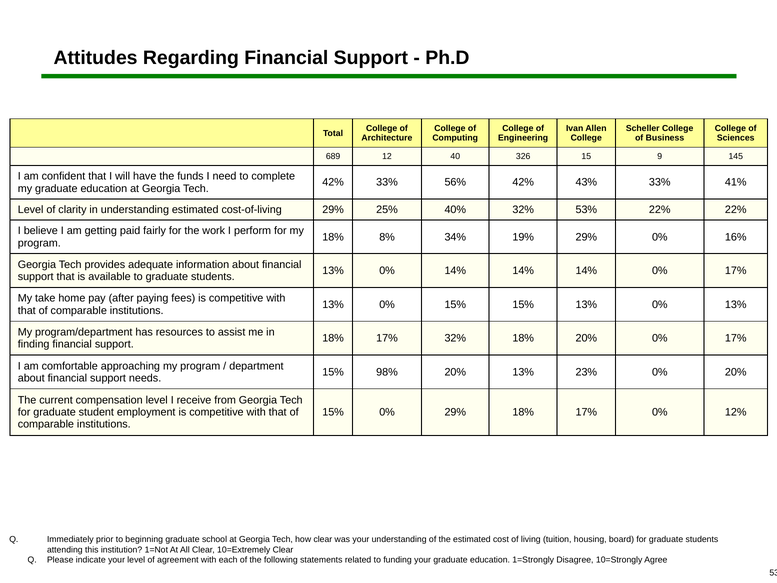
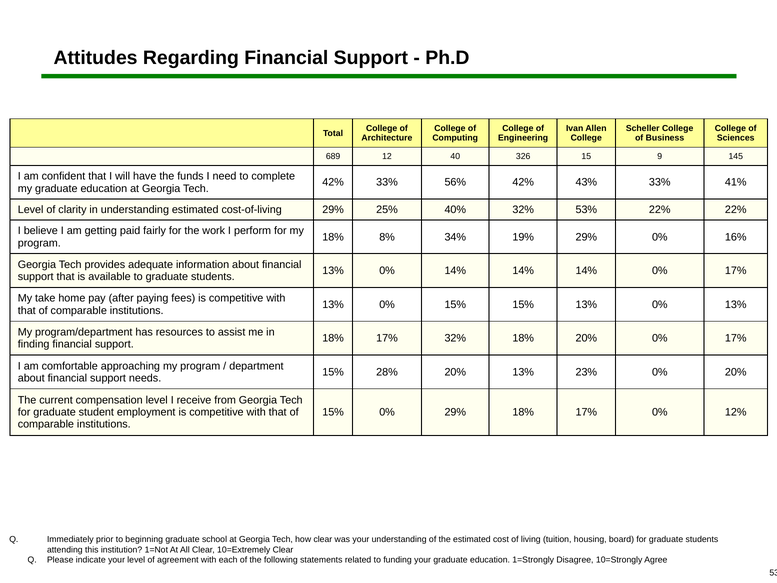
98%: 98% -> 28%
